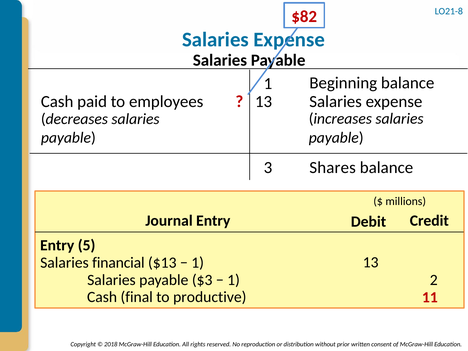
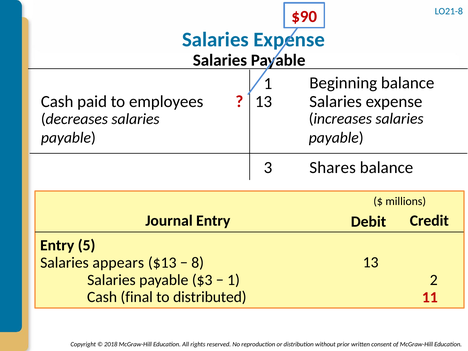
$82: $82 -> $90
financial: financial -> appears
1 at (198, 263): 1 -> 8
productive: productive -> distributed
